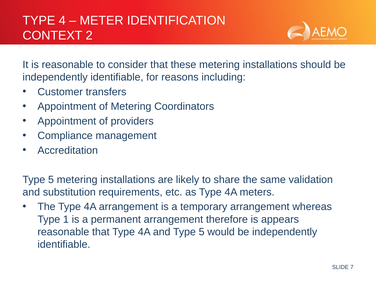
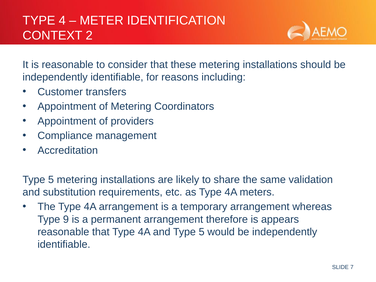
1: 1 -> 9
